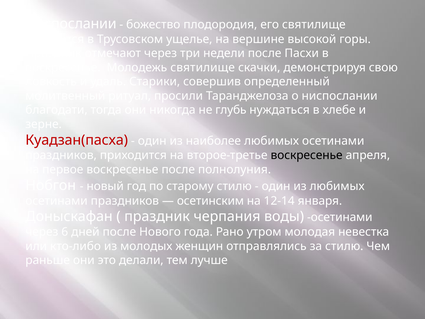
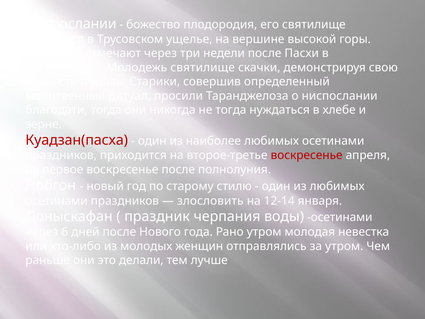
не глубь: глубь -> тогда
воскресенье at (307, 155) colour: black -> red
осетинским: осетинским -> злословить
за стилю: стилю -> утром
